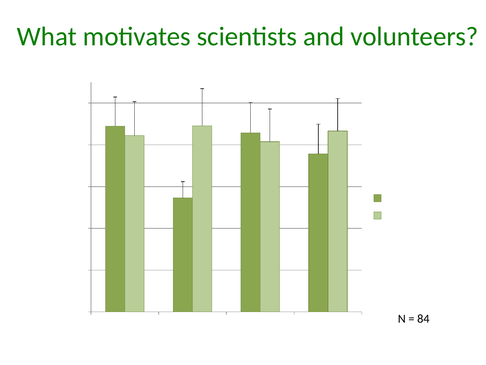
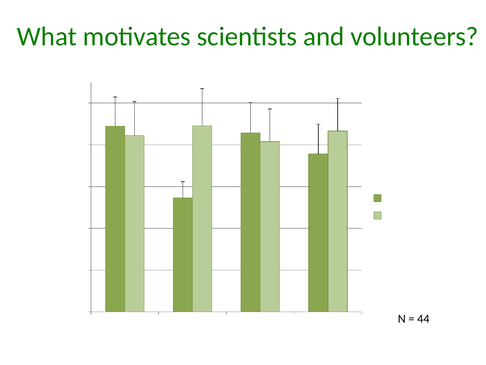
84: 84 -> 44
